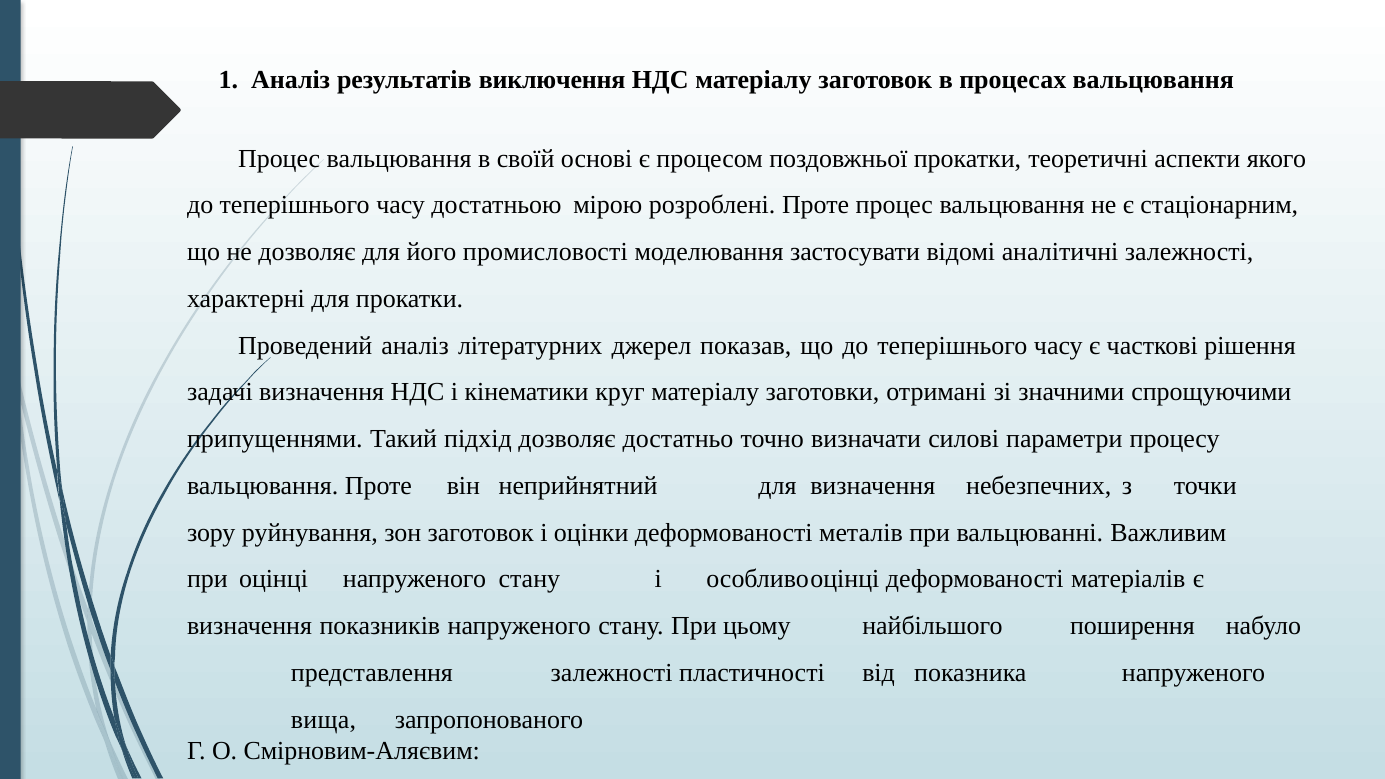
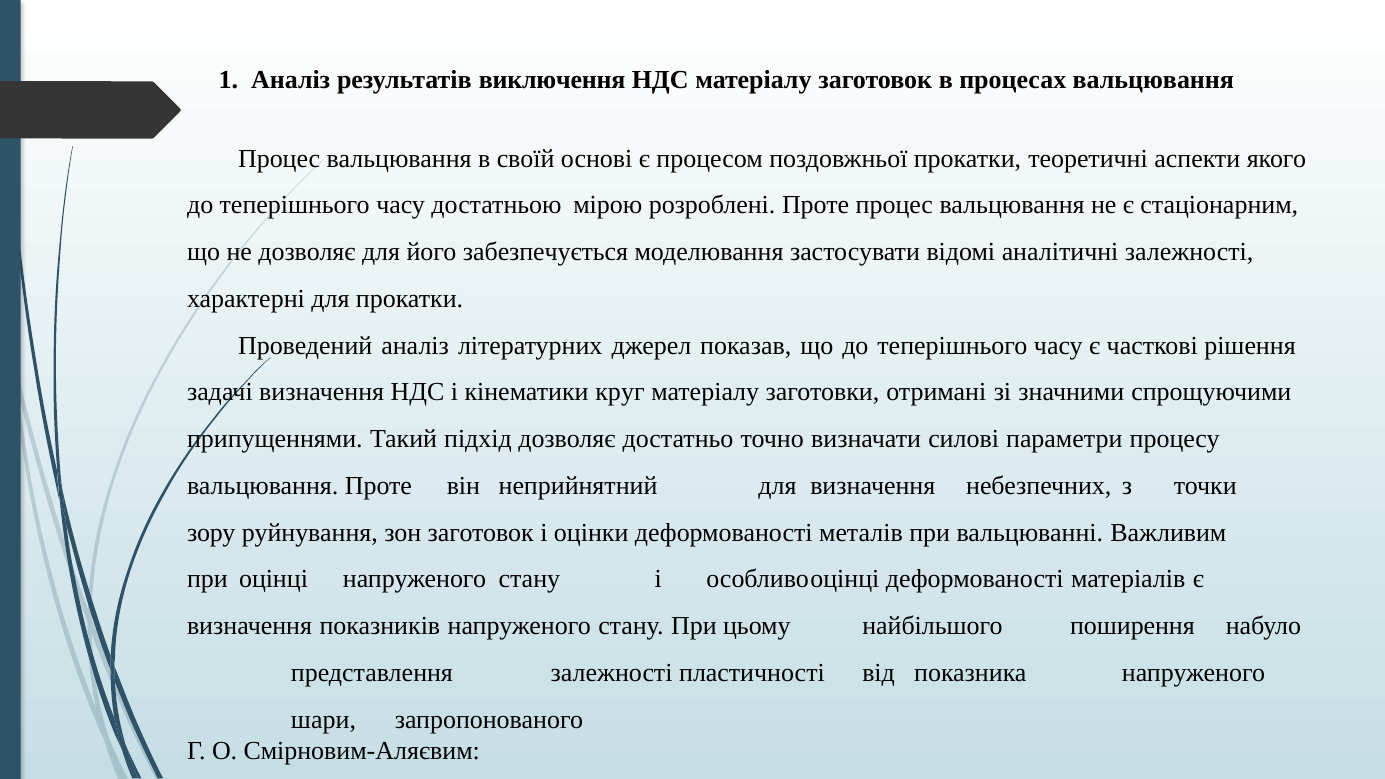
промисловості: промисловості -> забезпечується
вища: вища -> шари
